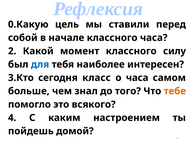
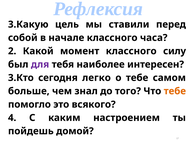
0.Какую: 0.Какую -> 3.Какую
для colour: blue -> purple
класс: класс -> легко
о часа: часа -> тебе
